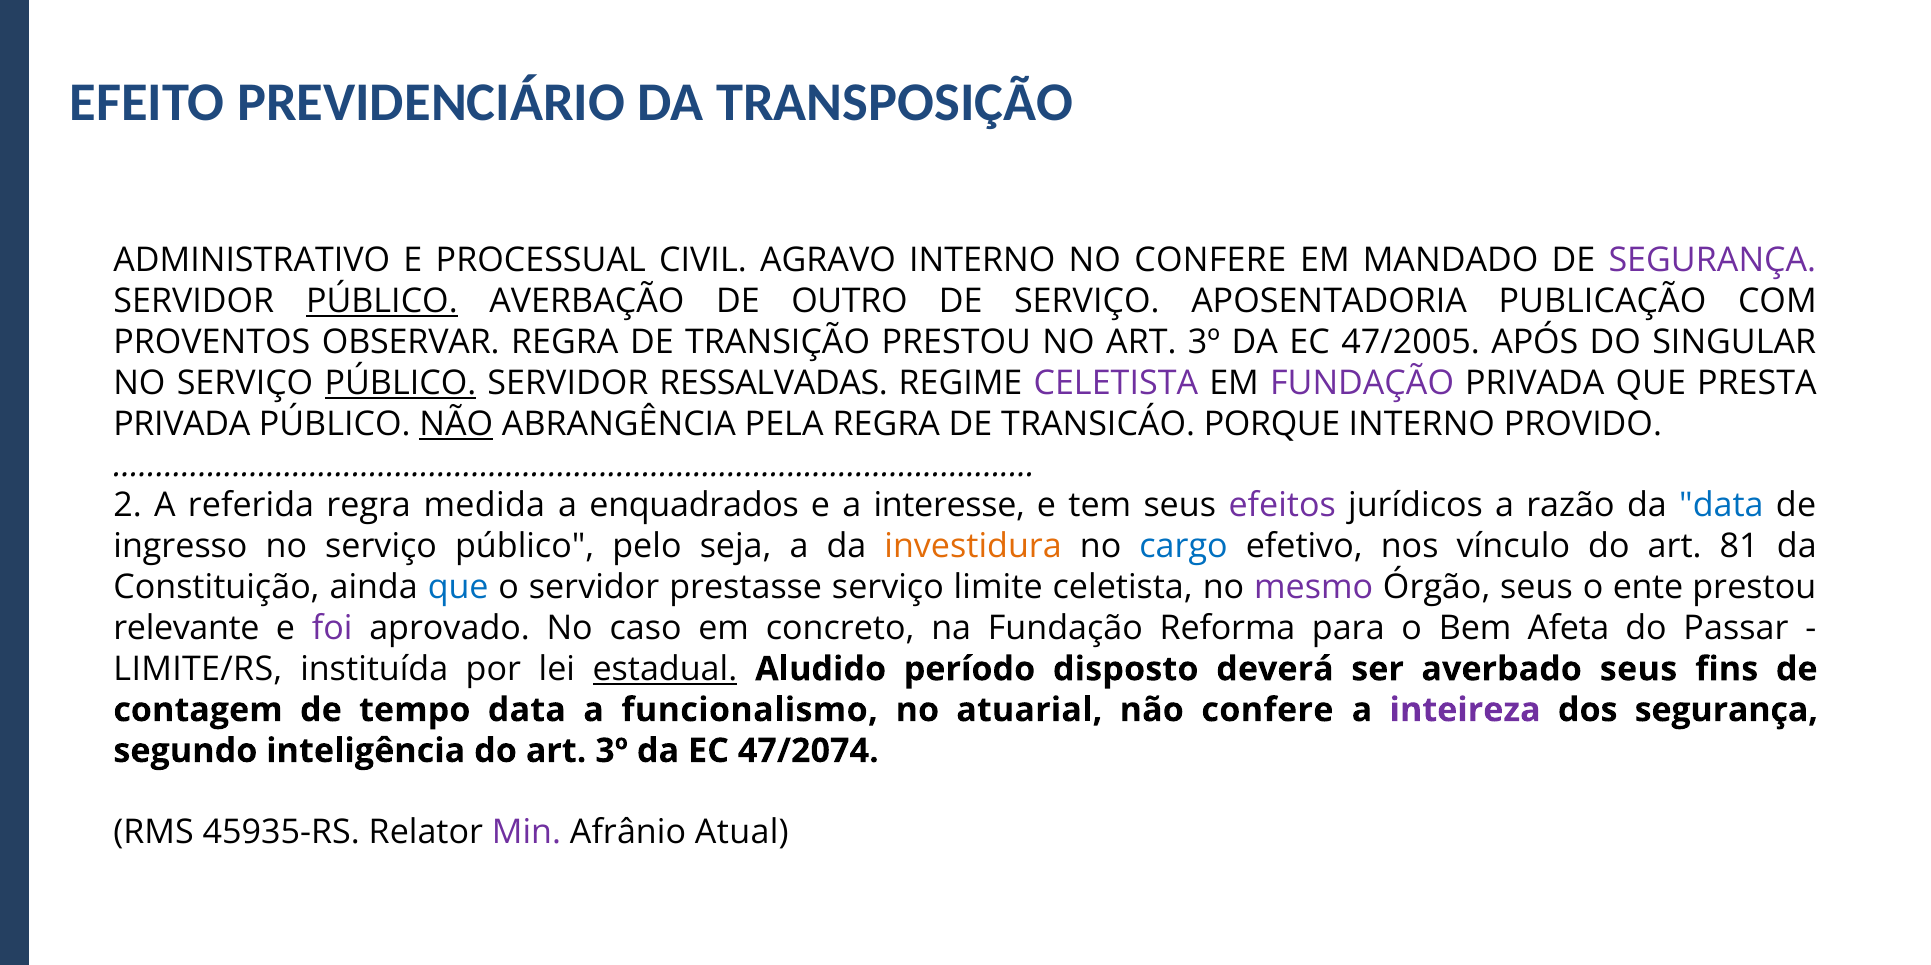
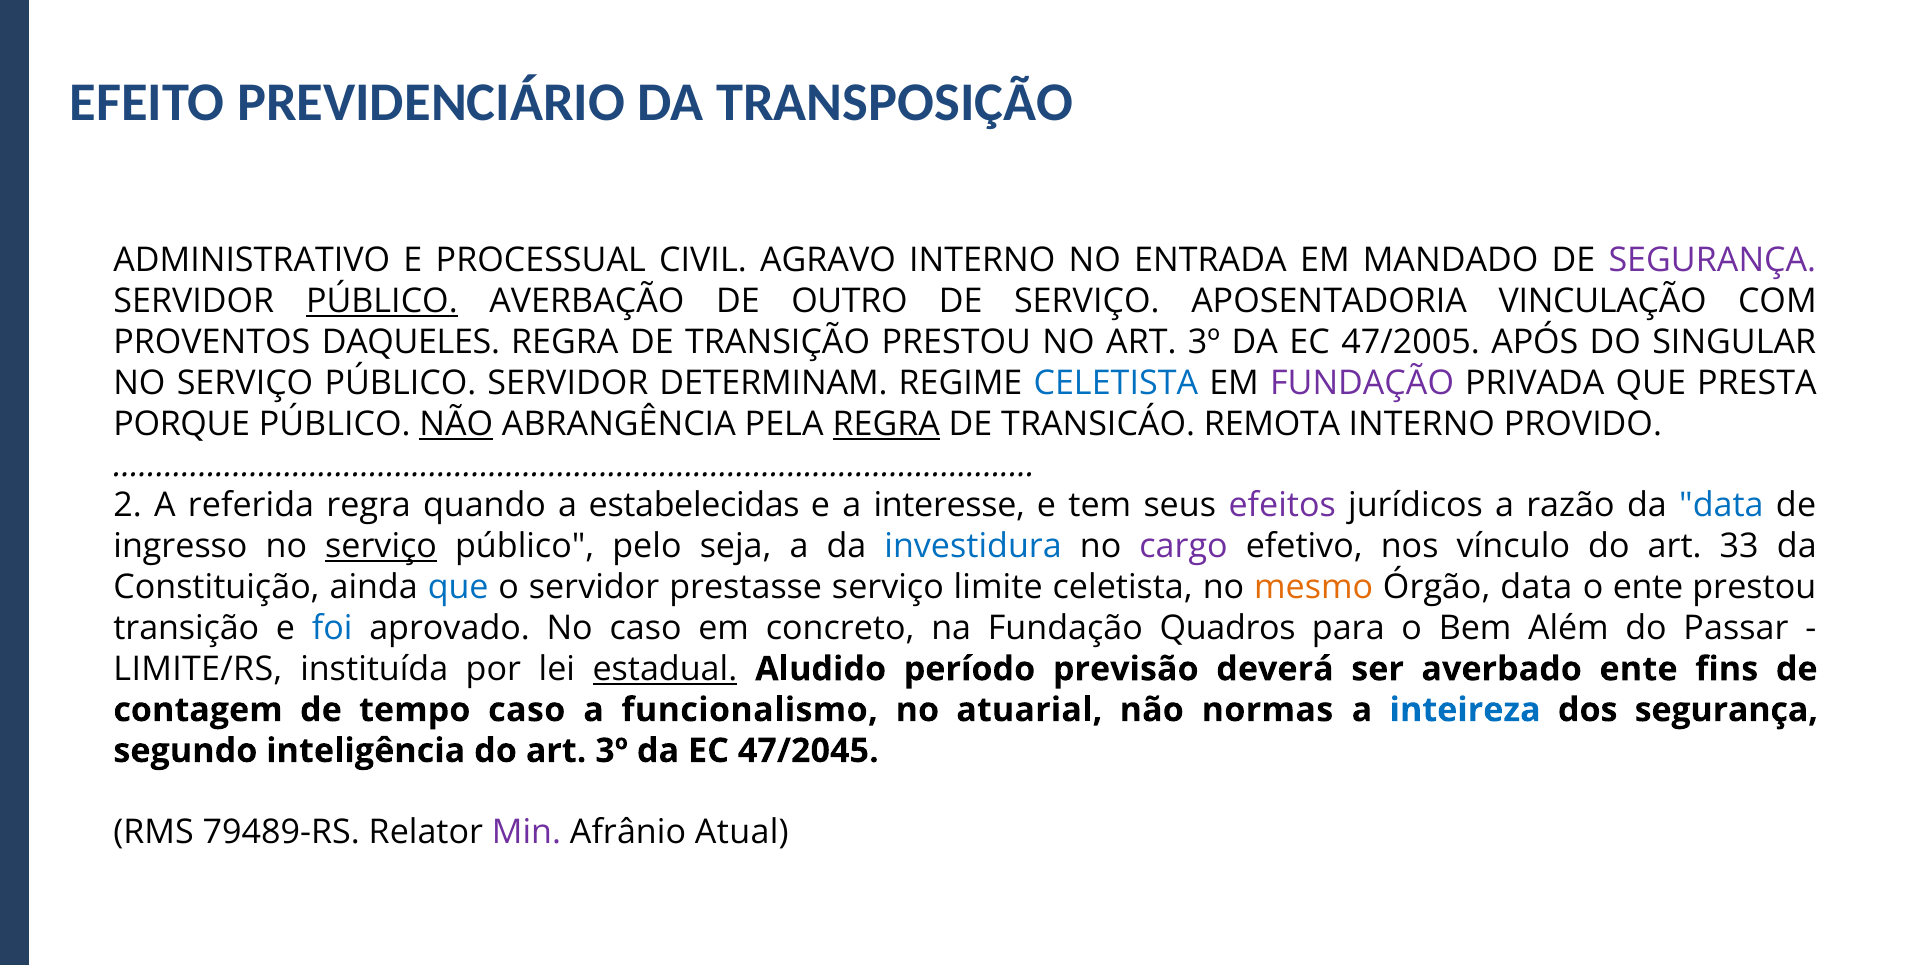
NO CONFERE: CONFERE -> ENTRADA
PUBLICAÇÃO: PUBLICAÇÃO -> VINCULAÇÃO
OBSERVAR: OBSERVAR -> DAQUELES
PÚBLICO at (400, 383) underline: present -> none
RESSALVADAS: RESSALVADAS -> DETERMINAM
CELETISTA at (1116, 383) colour: purple -> blue
PRIVADA at (182, 424): PRIVADA -> PORQUE
REGRA at (886, 424) underline: none -> present
PORQUE: PORQUE -> REMOTA
medida: medida -> quando
enquadrados: enquadrados -> estabelecidas
serviço at (381, 547) underline: none -> present
investidura colour: orange -> blue
cargo colour: blue -> purple
81: 81 -> 33
mesmo colour: purple -> orange
Órgão seus: seus -> data
relevante at (186, 629): relevante -> transição
foi colour: purple -> blue
Reforma: Reforma -> Quadros
Afeta: Afeta -> Além
disposto: disposto -> previsão
averbado seus: seus -> ente
tempo data: data -> caso
não confere: confere -> normas
inteireza colour: purple -> blue
47/2074: 47/2074 -> 47/2045
45935-RS: 45935-RS -> 79489-RS
